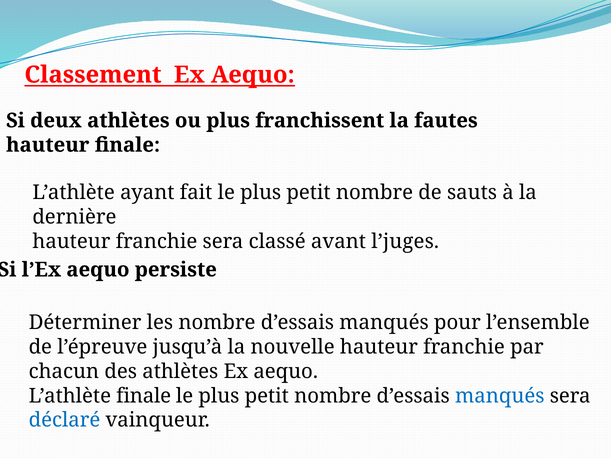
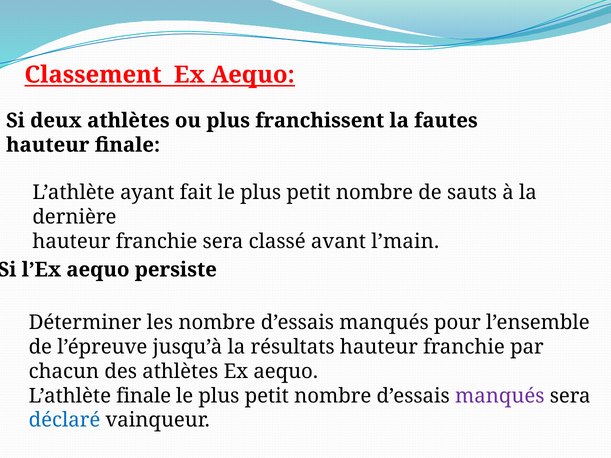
l’juges: l’juges -> l’main
nouvelle: nouvelle -> résultats
manqués at (500, 396) colour: blue -> purple
